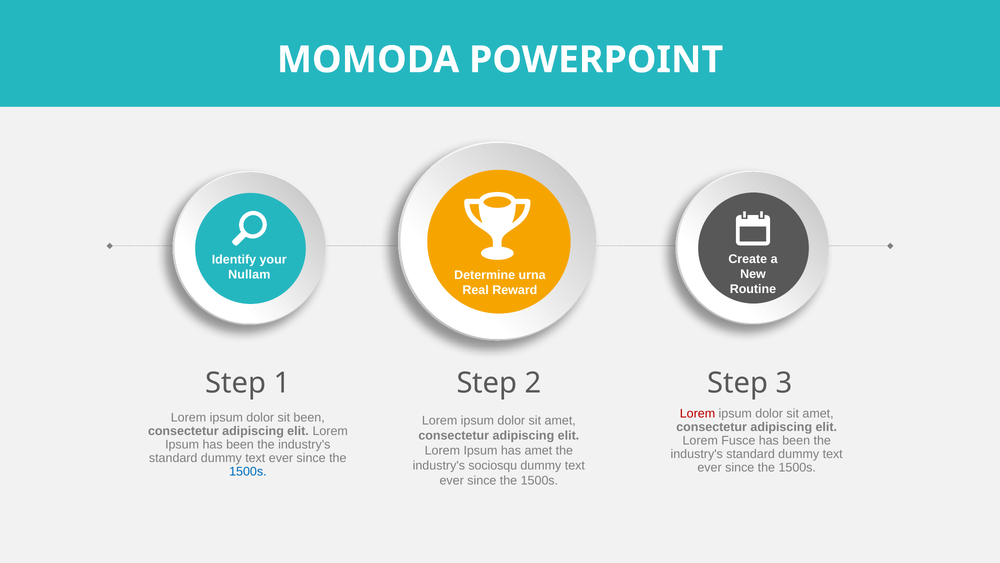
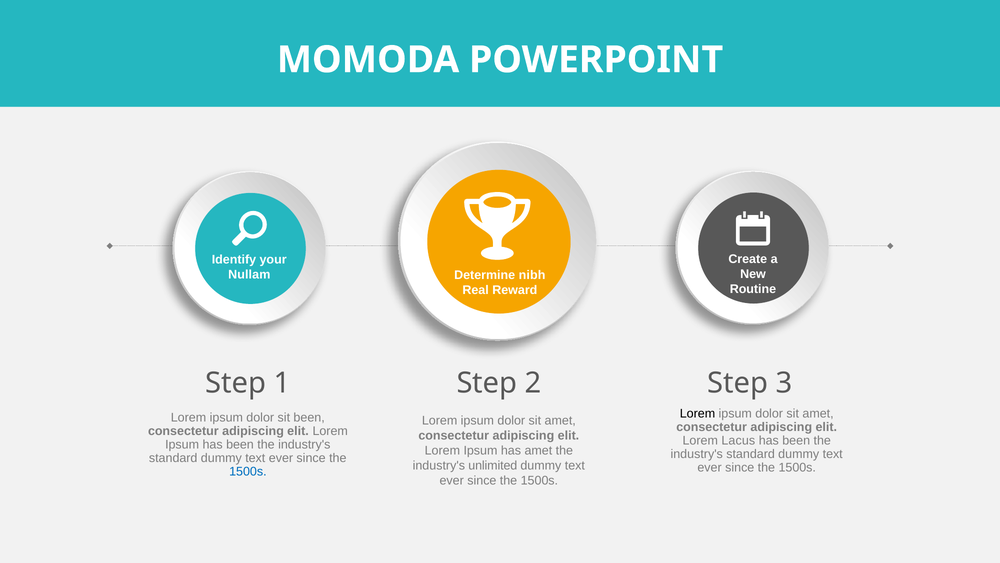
urna: urna -> nibh
Lorem at (697, 413) colour: red -> black
Fusce: Fusce -> Lacus
sociosqu: sociosqu -> unlimited
